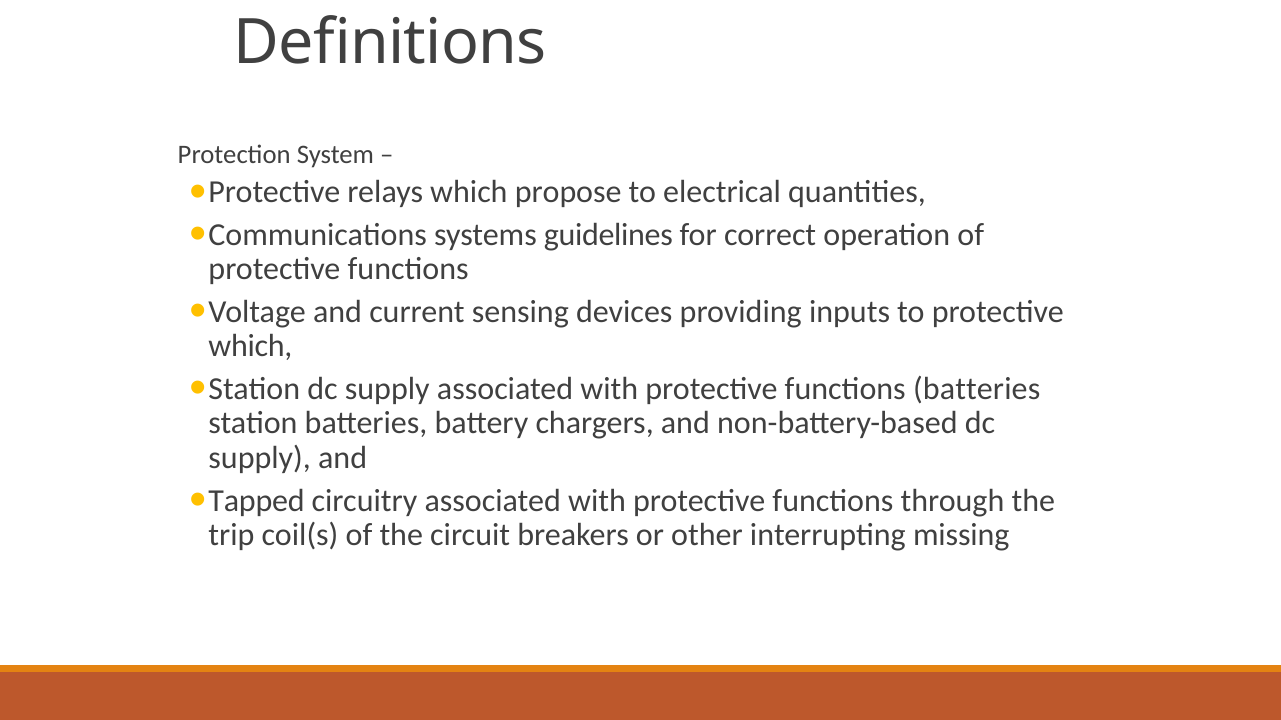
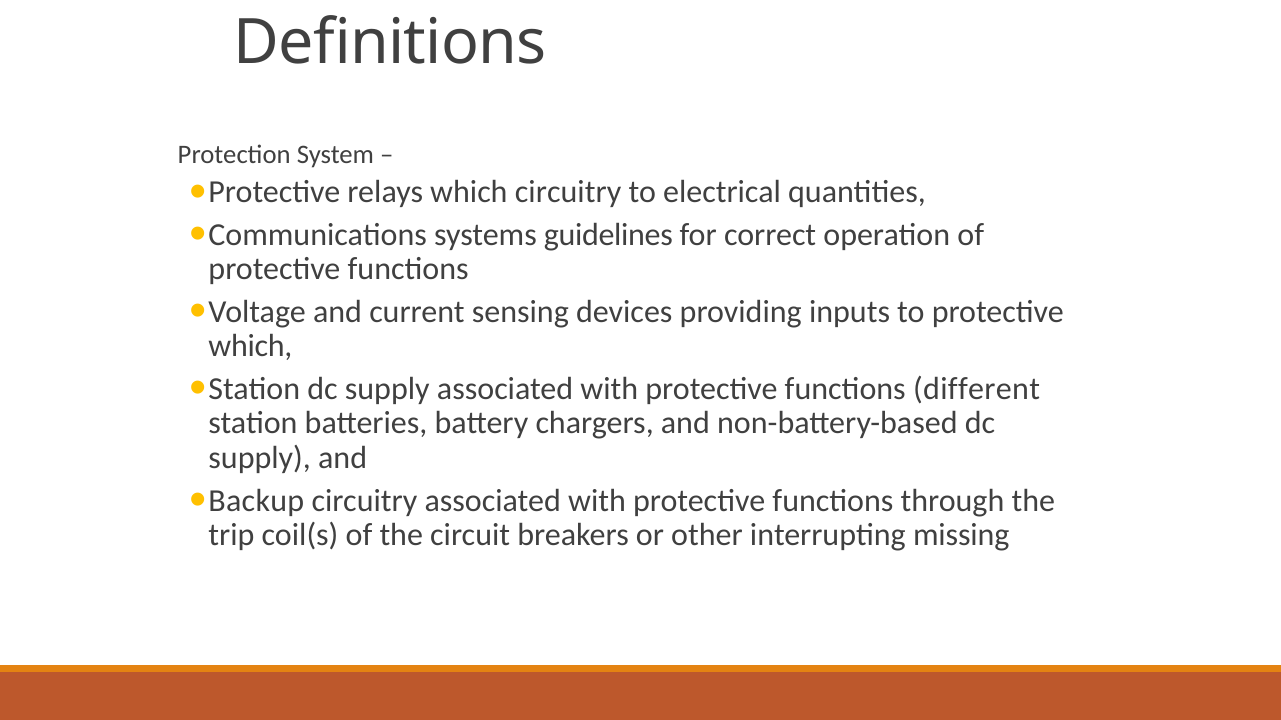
which propose: propose -> circuitry
functions batteries: batteries -> different
Tapped: Tapped -> Backup
